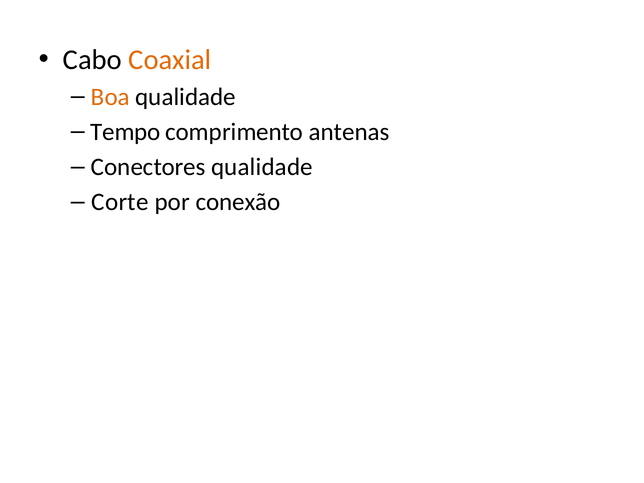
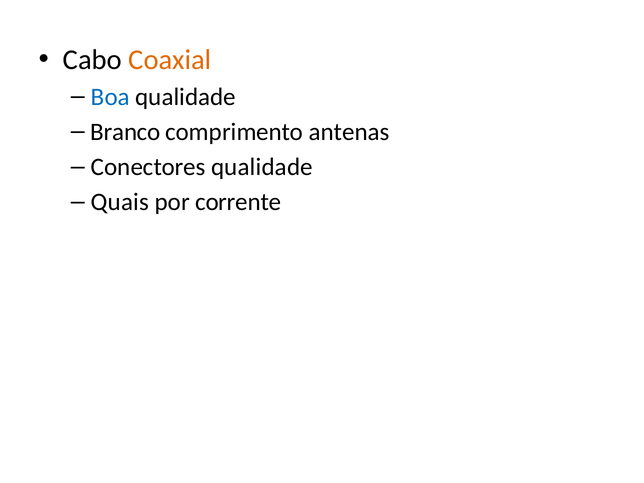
Boa colour: orange -> blue
Tempo: Tempo -> Branco
Corte: Corte -> Quais
conexão: conexão -> corrente
